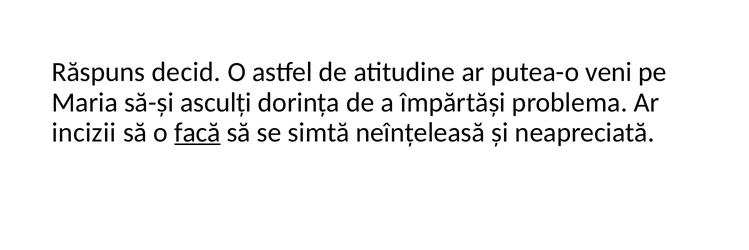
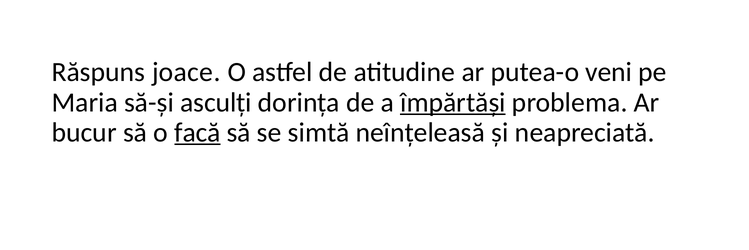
decid: decid -> joace
împărtăși underline: none -> present
incizii: incizii -> bucur
